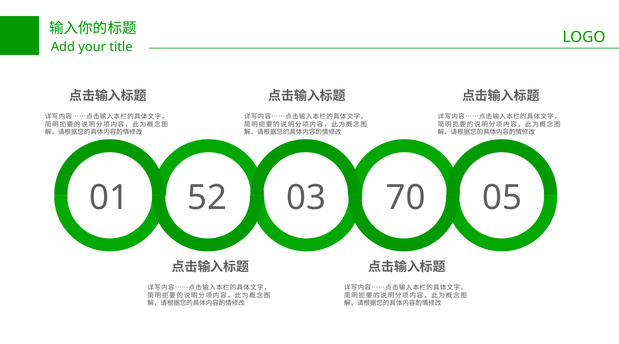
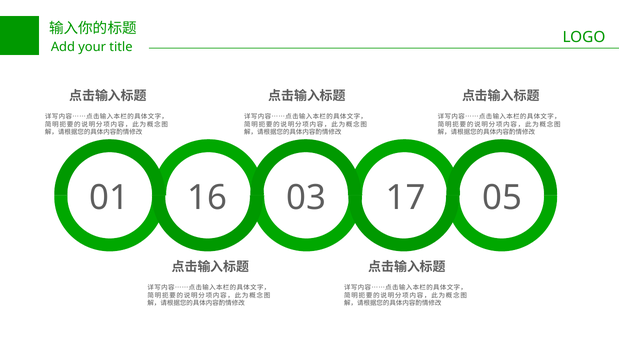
52: 52 -> 16
70: 70 -> 17
